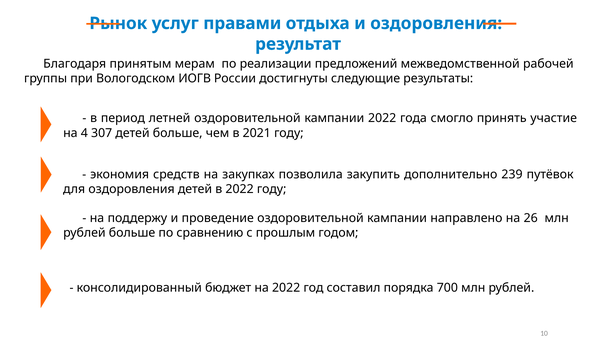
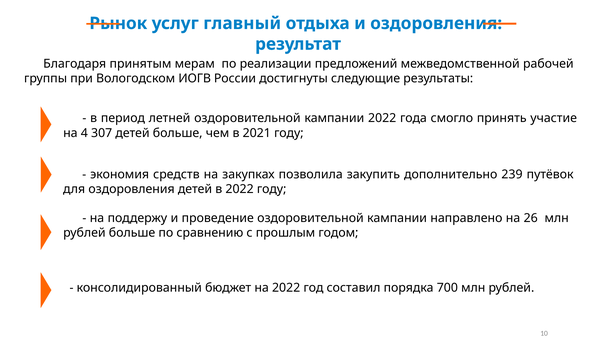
правами: правами -> главный
